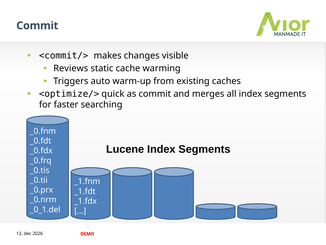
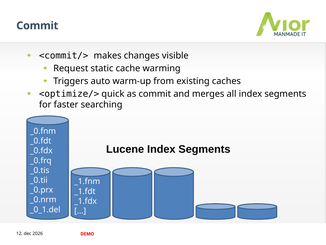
Reviews: Reviews -> Request
